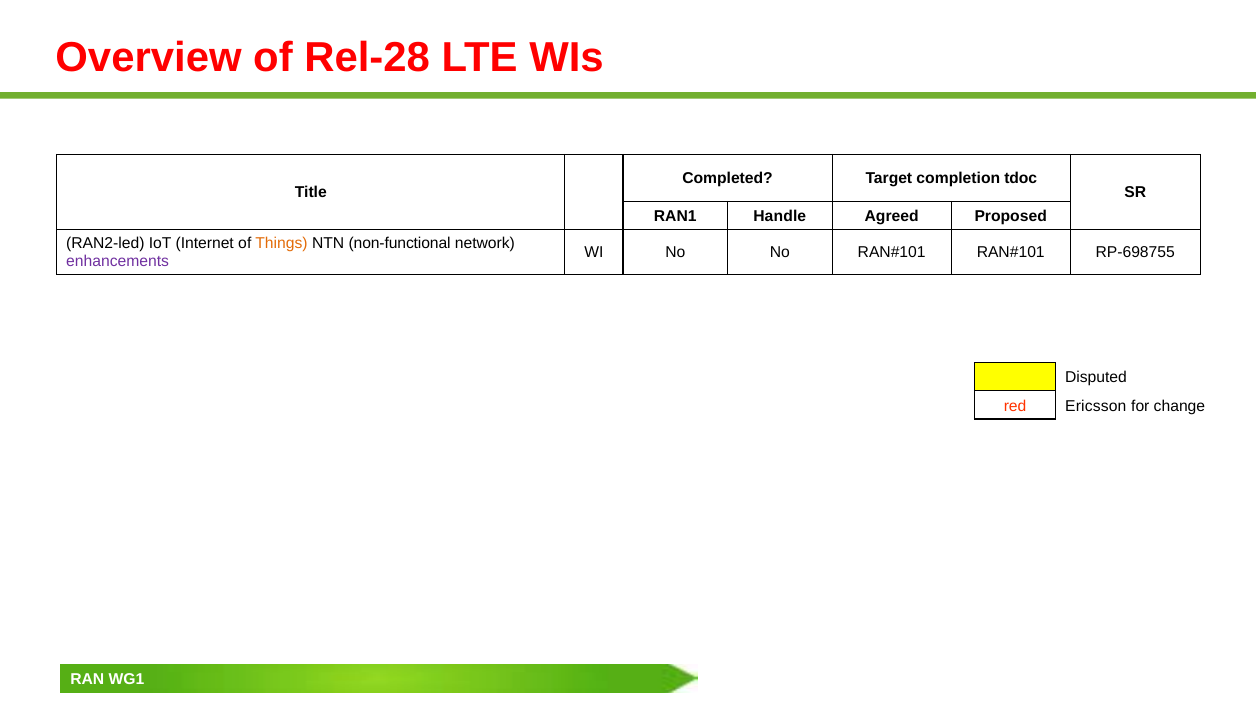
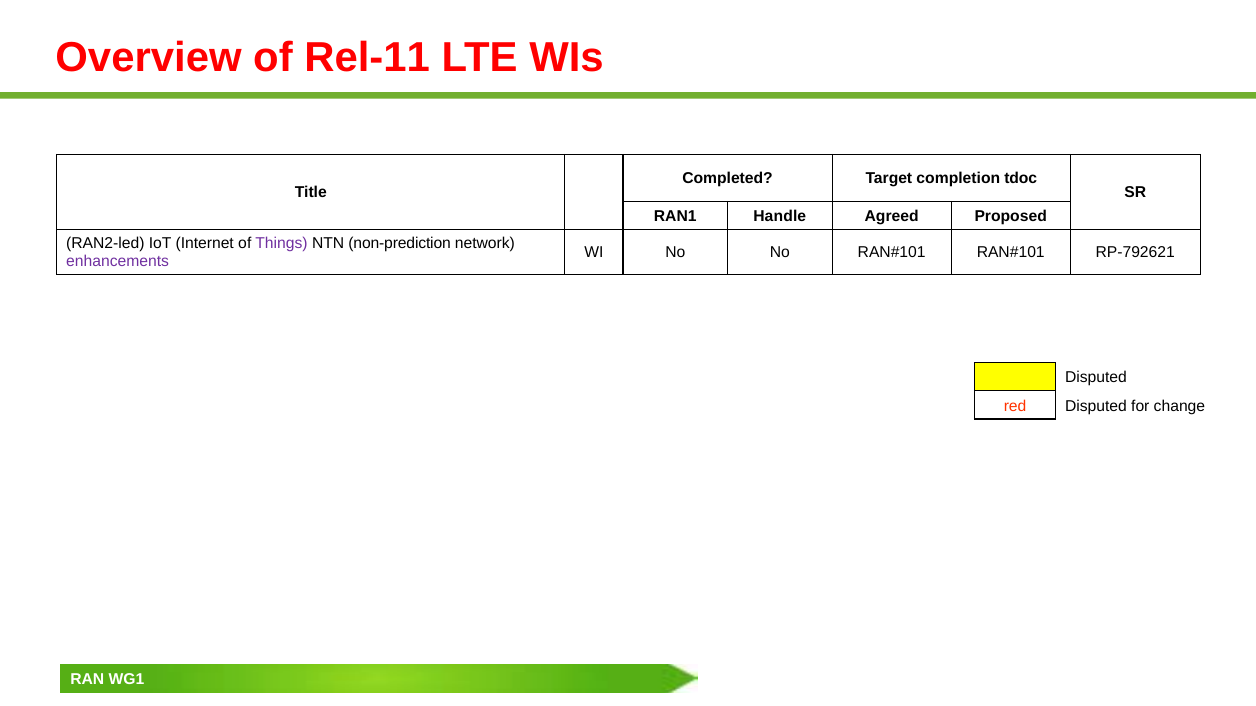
Rel-28: Rel-28 -> Rel-11
Things colour: orange -> purple
non-functional: non-functional -> non-prediction
RP-698755: RP-698755 -> RP-792621
red Ericsson: Ericsson -> Disputed
